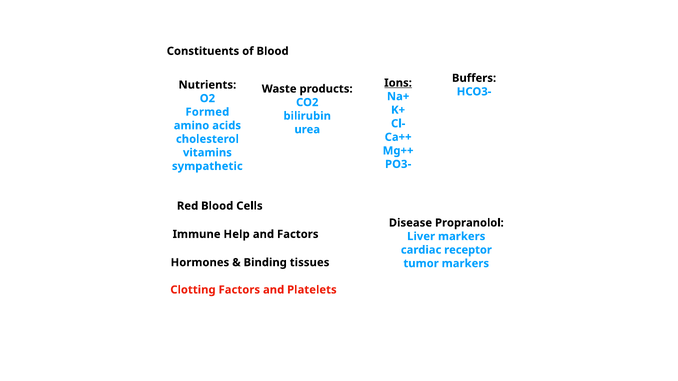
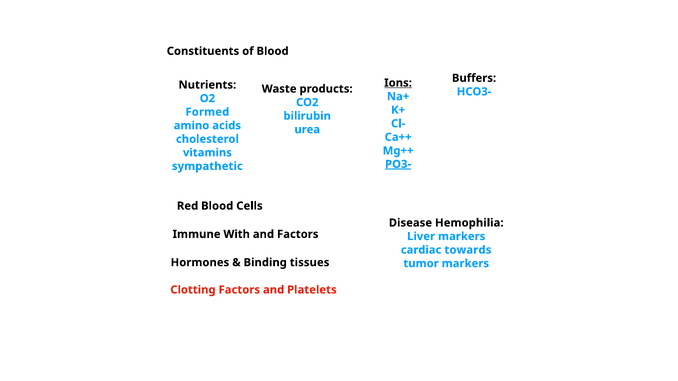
PO3- underline: none -> present
Propranolol: Propranolol -> Hemophilia
Help: Help -> With
receptor: receptor -> towards
